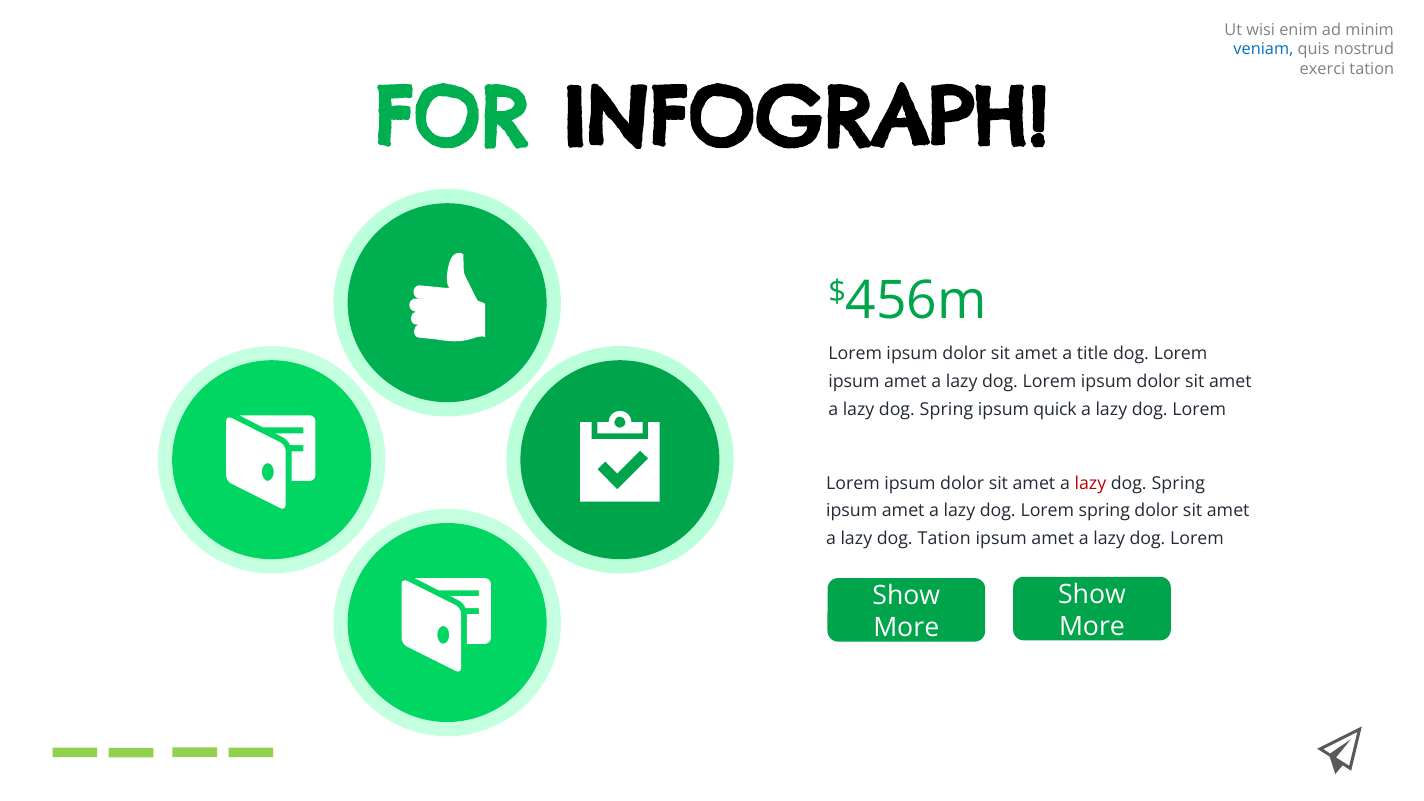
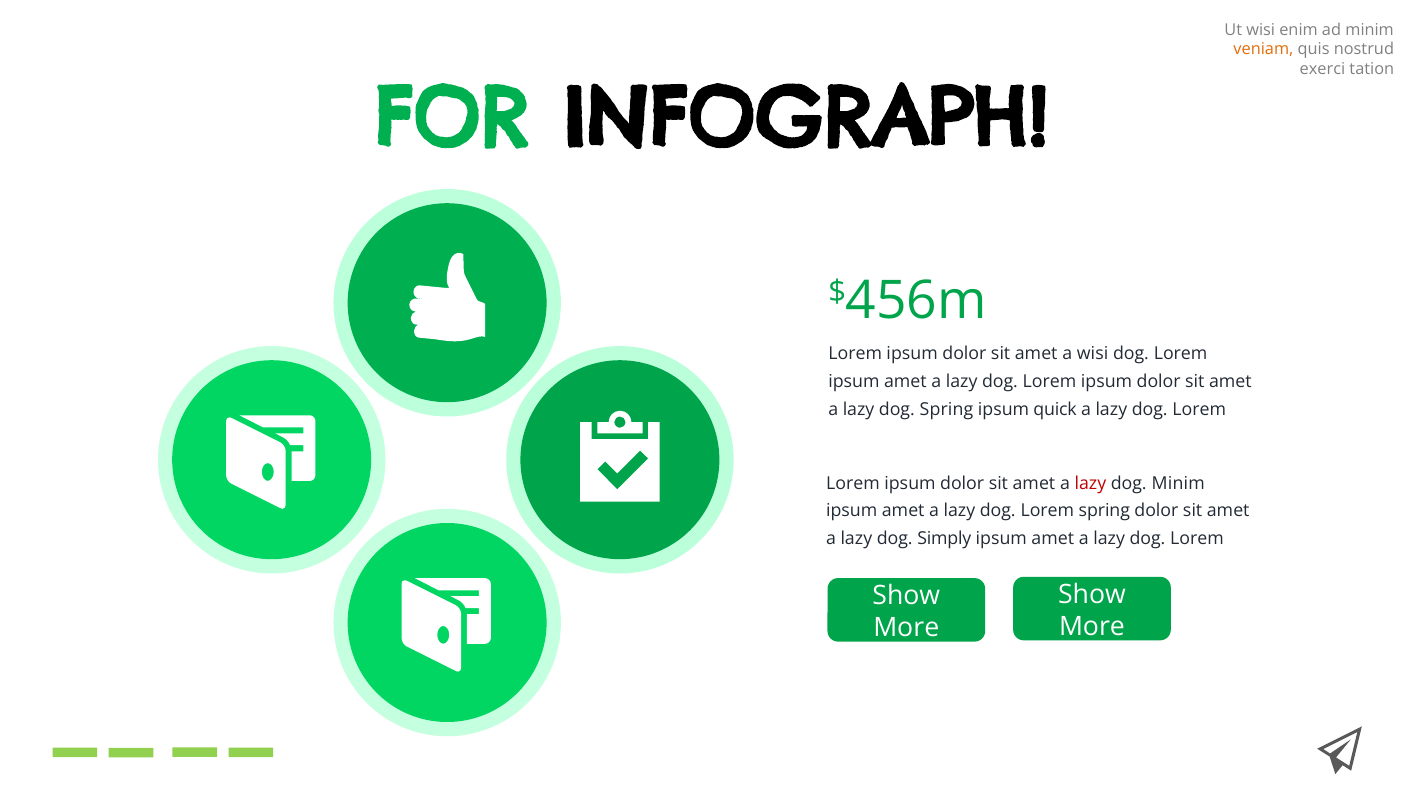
veniam colour: blue -> orange
a title: title -> wisi
Spring at (1178, 483): Spring -> Minim
dog Tation: Tation -> Simply
